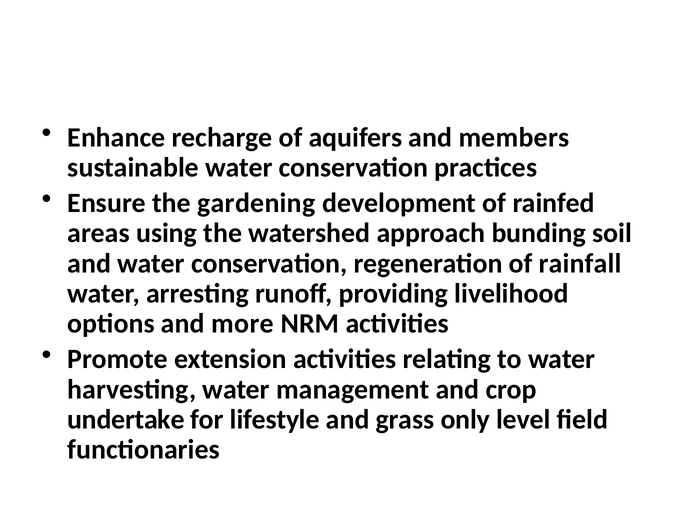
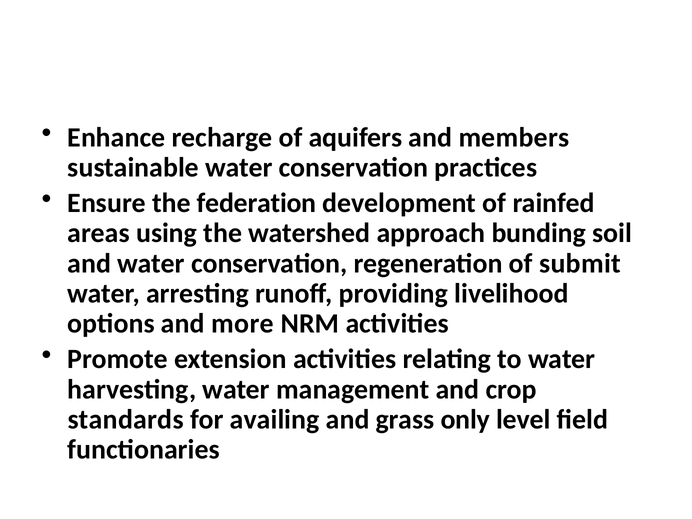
gardening: gardening -> federation
rainfall: rainfall -> submit
undertake: undertake -> standards
lifestyle: lifestyle -> availing
